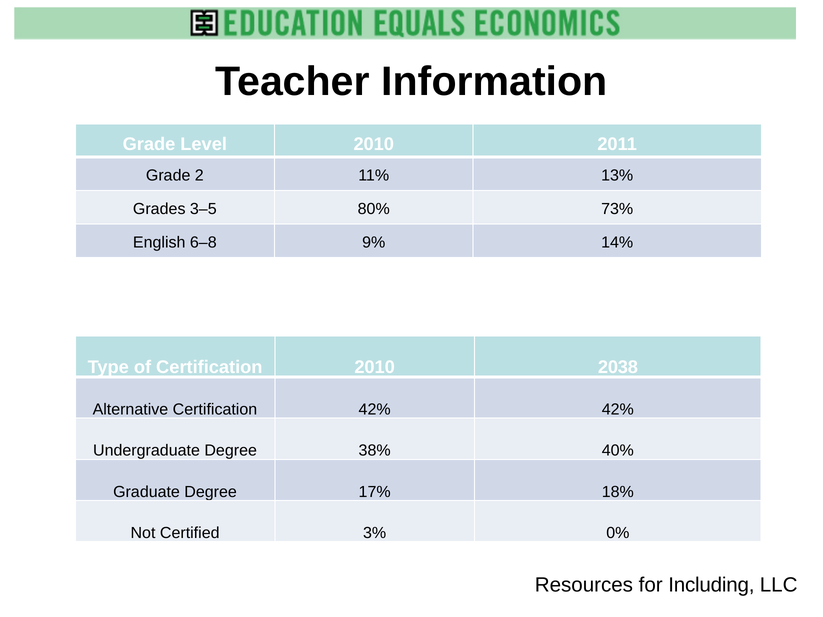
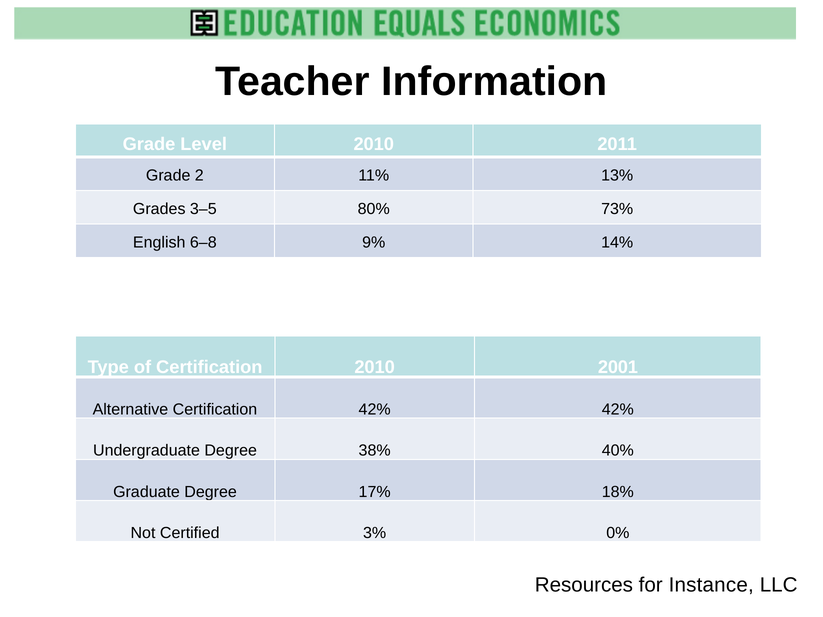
2038: 2038 -> 2001
Including: Including -> Instance
